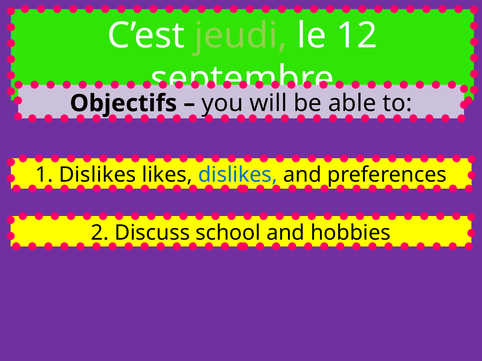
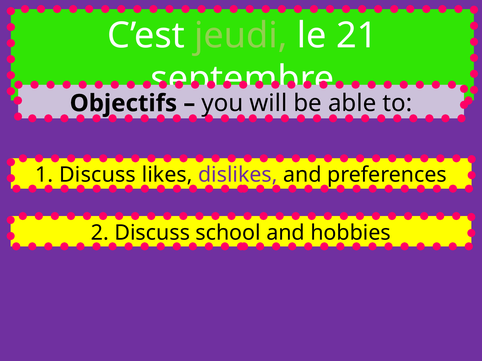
12: 12 -> 21
1 Dislikes: Dislikes -> Discuss
dislikes at (238, 175) colour: blue -> purple
